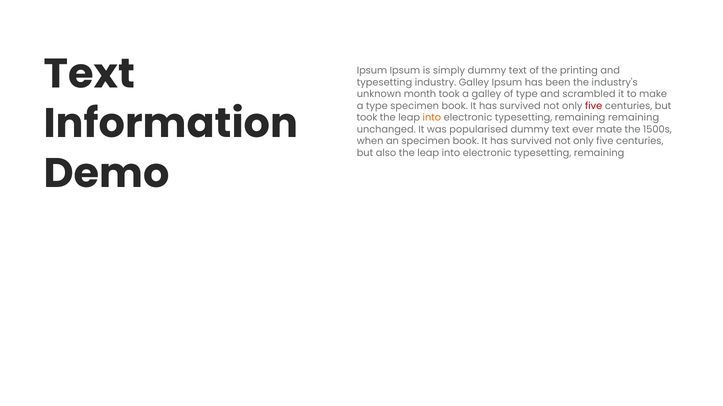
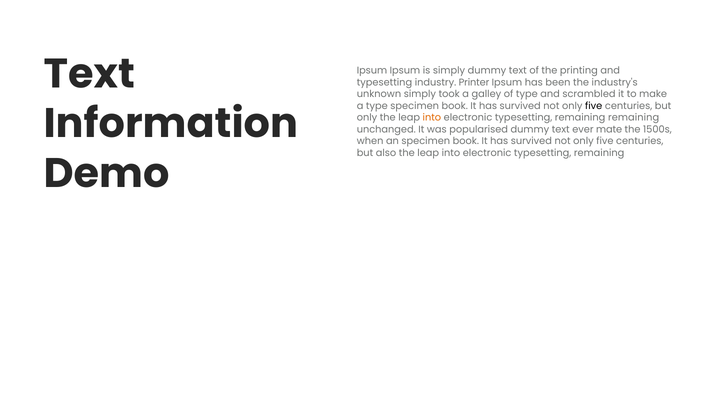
industry Galley: Galley -> Printer
unknown month: month -> simply
five at (594, 106) colour: red -> black
took at (367, 118): took -> only
